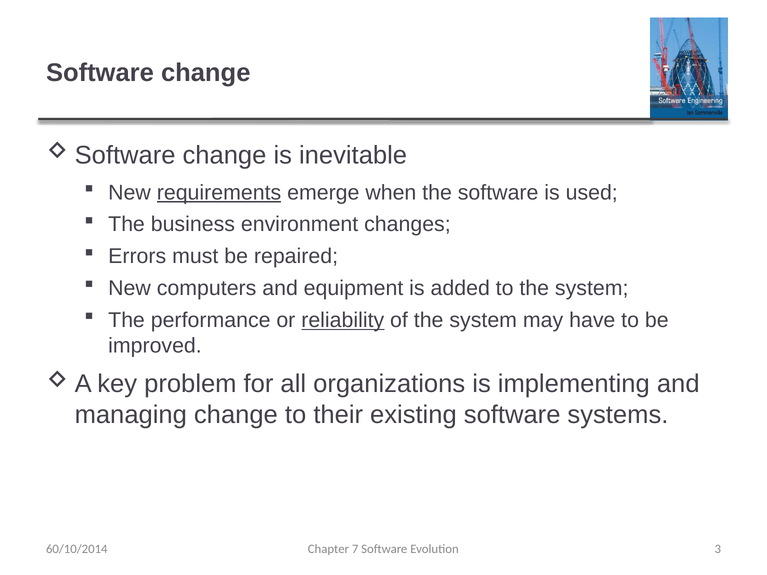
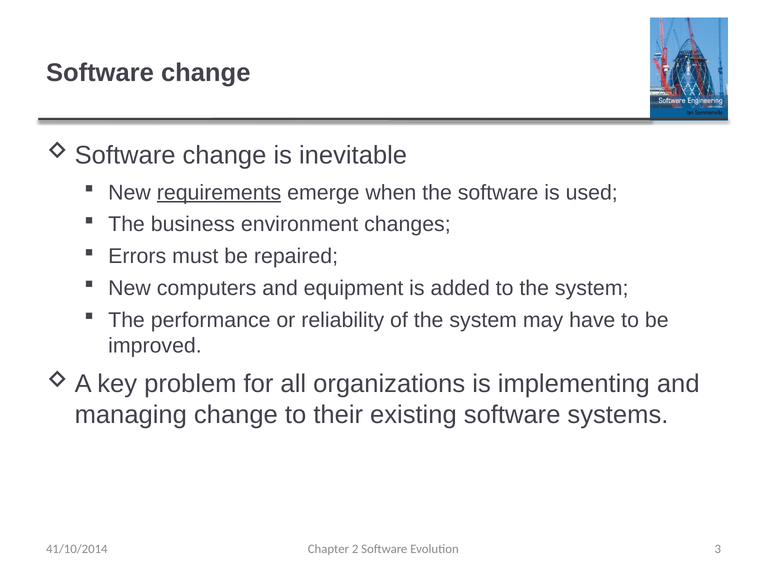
reliability underline: present -> none
7: 7 -> 2
60/10/2014: 60/10/2014 -> 41/10/2014
